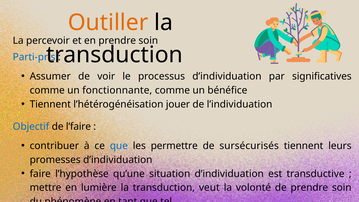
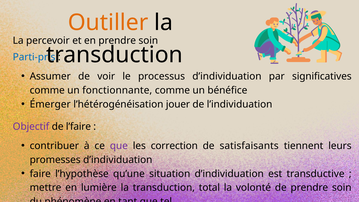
Tiennent at (50, 104): Tiennent -> Émerger
Objectif colour: blue -> purple
que at (119, 146) colour: blue -> purple
permettre: permettre -> correction
sursécurisés: sursécurisés -> satisfaisants
veut: veut -> total
